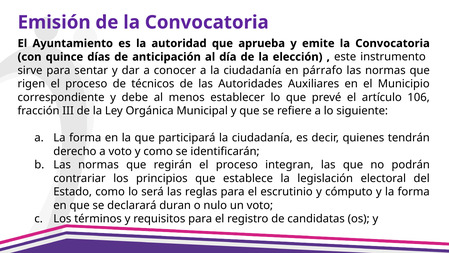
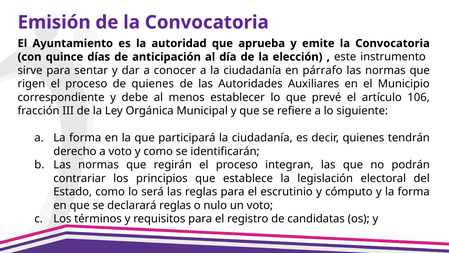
de técnicos: técnicos -> quienes
declarará duran: duran -> reglas
